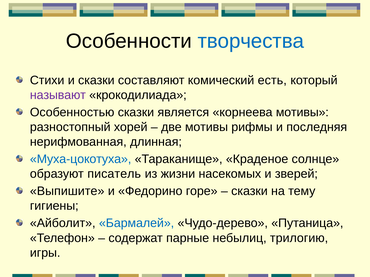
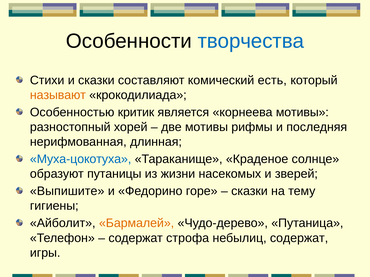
называют colour: purple -> orange
Особенностью сказки: сказки -> критик
писатель: писатель -> путаницы
Бармалей colour: blue -> orange
парные: парные -> строфа
небылиц трилогию: трилогию -> содержат
